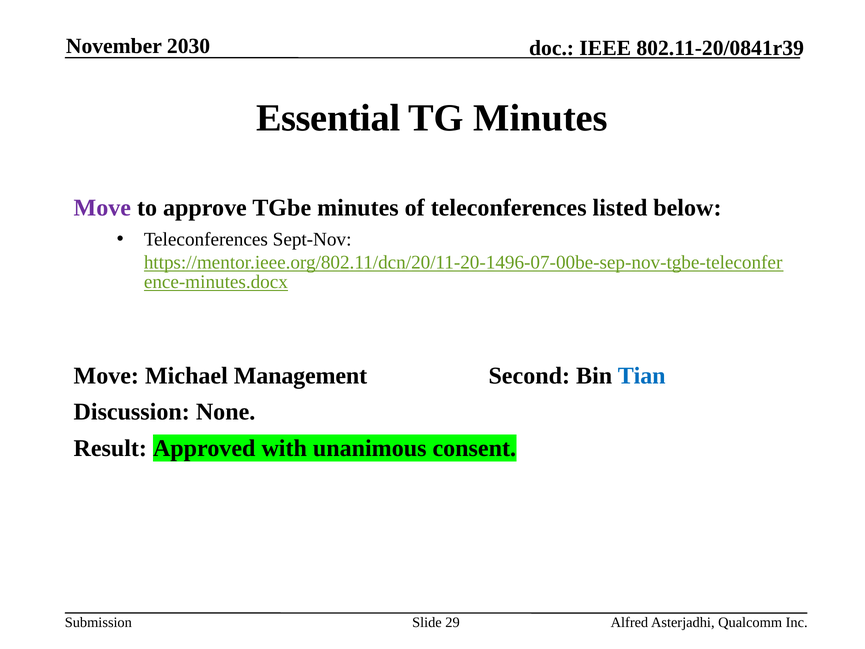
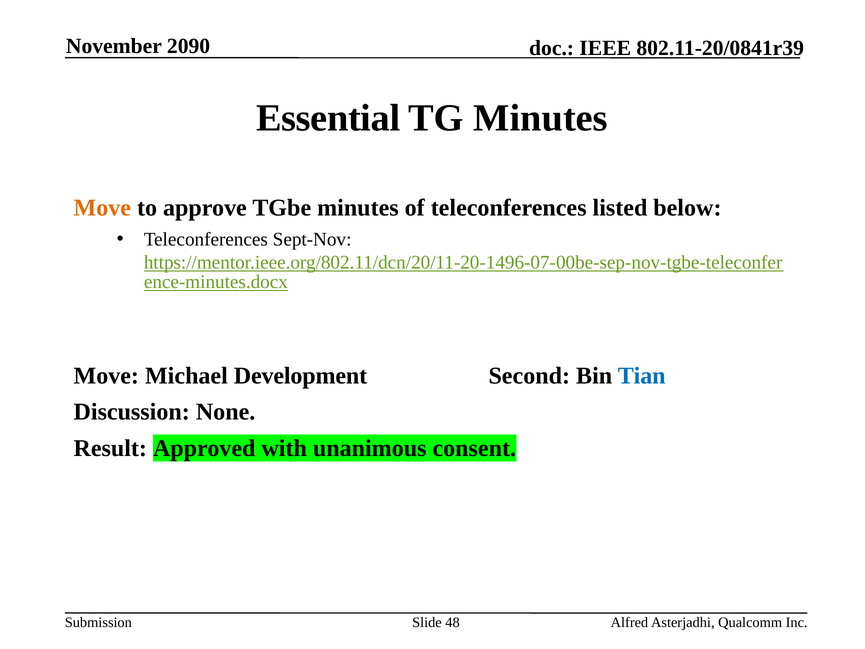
2030: 2030 -> 2090
Move at (102, 208) colour: purple -> orange
Management: Management -> Development
29: 29 -> 48
